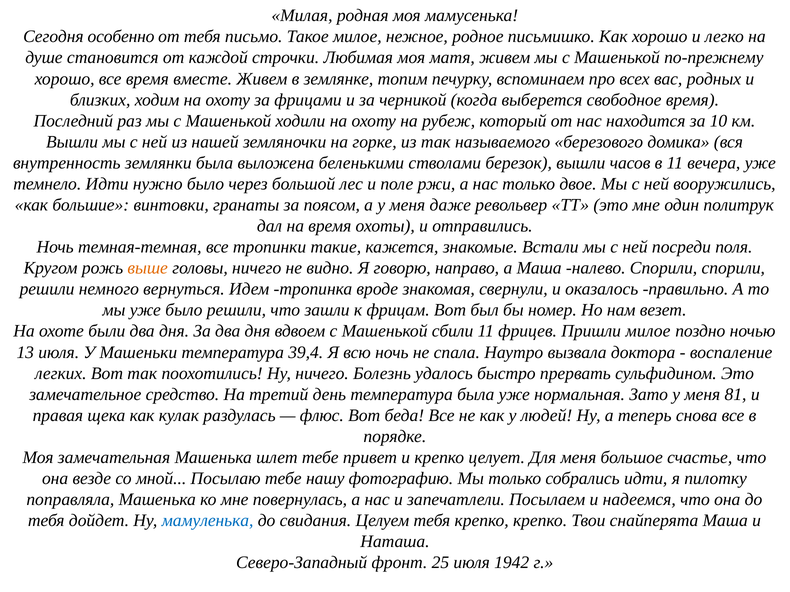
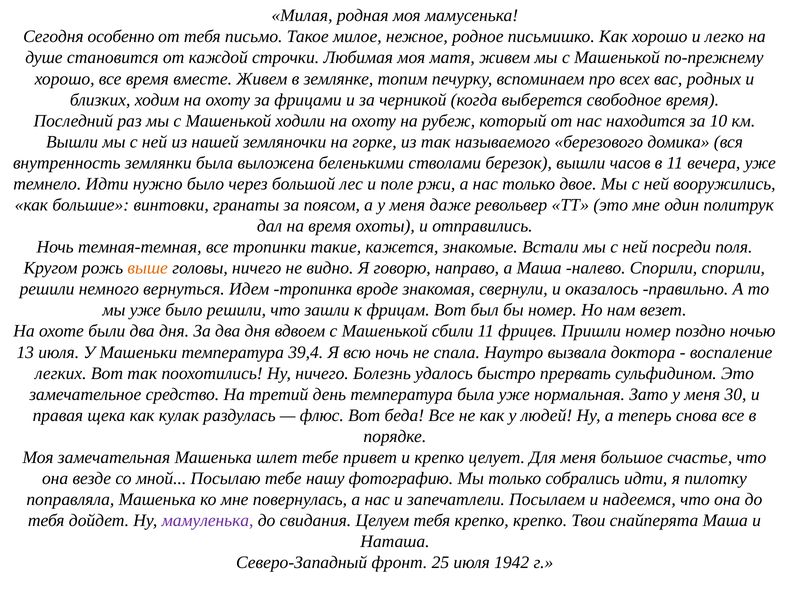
Пришли милое: милое -> номер
81: 81 -> 30
мамуленька colour: blue -> purple
